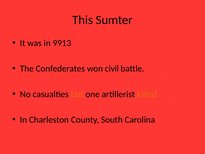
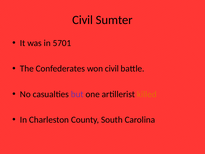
This at (83, 20): This -> Civil
9913: 9913 -> 5701
but colour: orange -> purple
